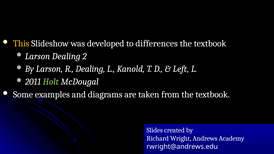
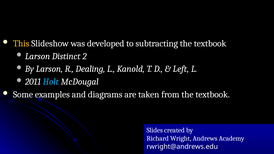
differences: differences -> subtracting
Larson Dealing: Dealing -> Distinct
Holt colour: light green -> light blue
